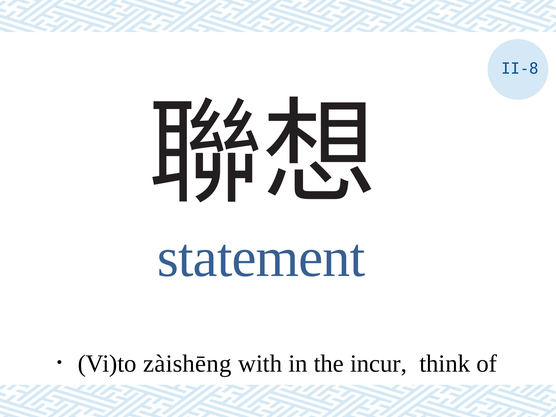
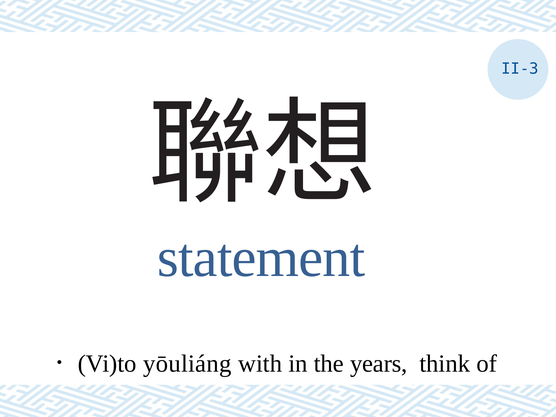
II-8: II-8 -> II-3
zàishēng: zàishēng -> yōuliáng
incur: incur -> years
